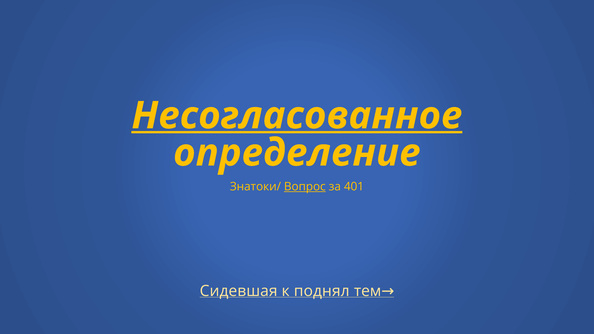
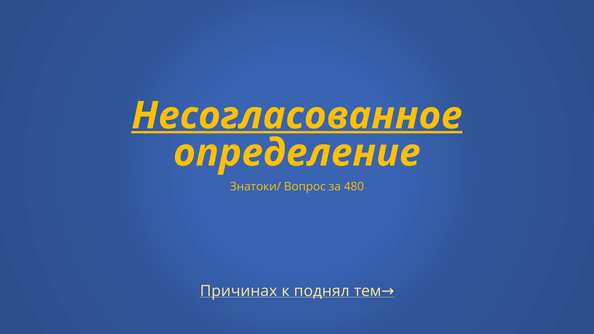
Вопрос underline: present -> none
401: 401 -> 480
Сидевшая: Сидевшая -> Причинах
